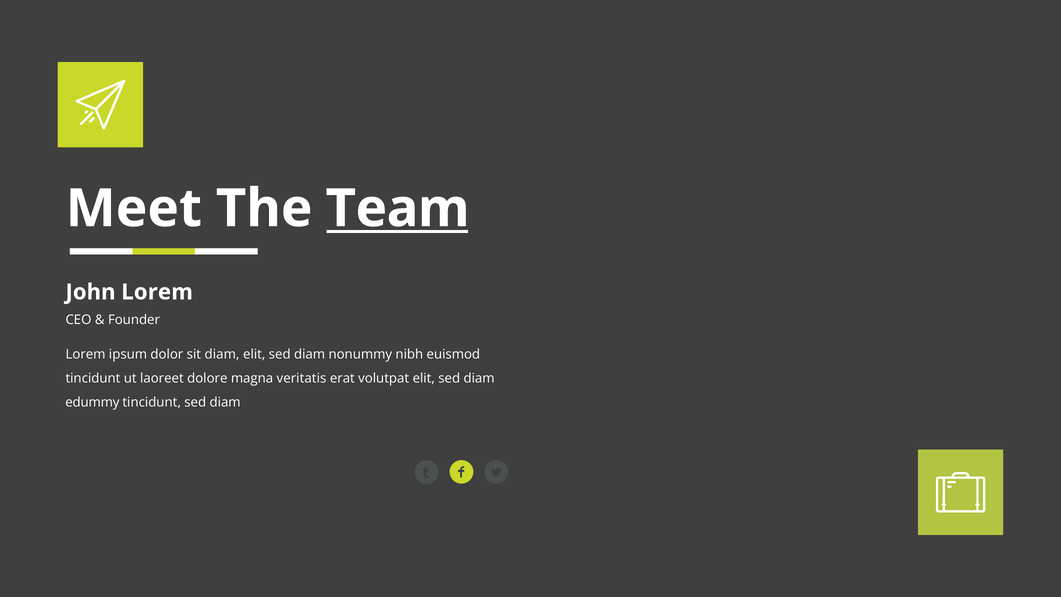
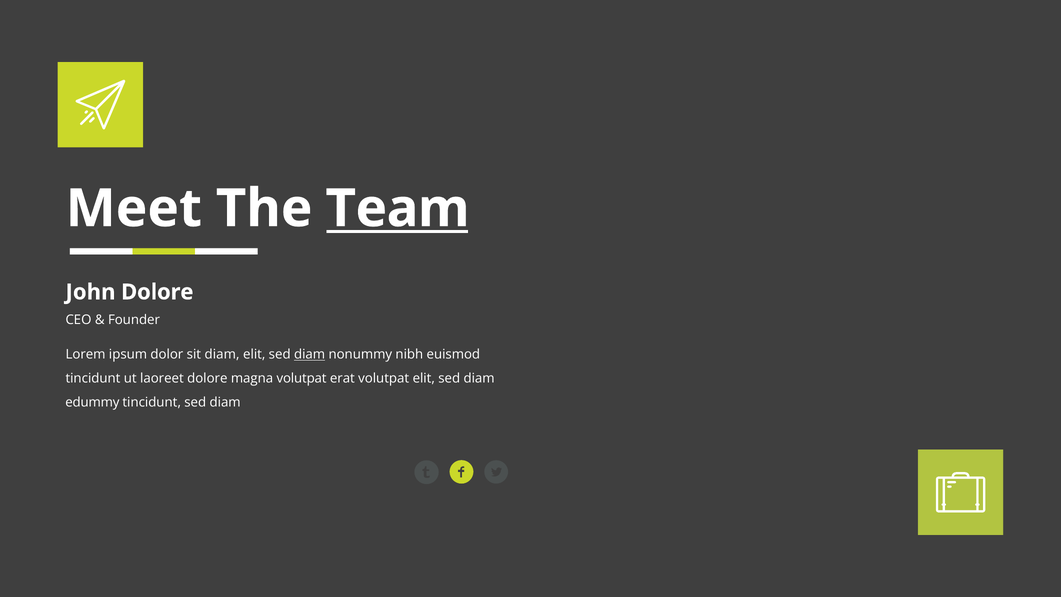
John Lorem: Lorem -> Dolore
diam at (310, 354) underline: none -> present
magna veritatis: veritatis -> volutpat
